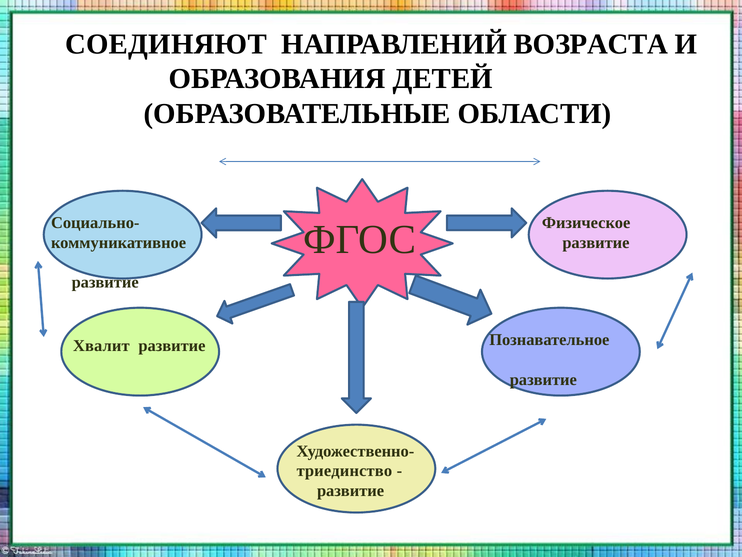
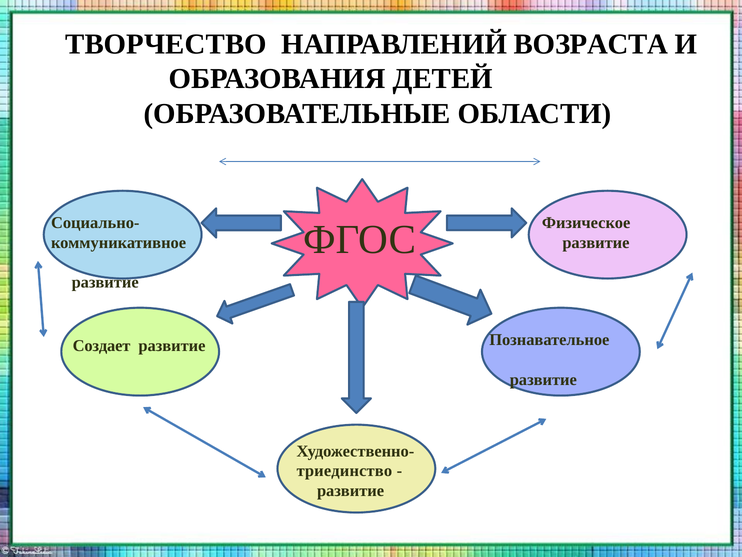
СОЕДИНЯЮТ: СОЕДИНЯЮТ -> ТВОРЧЕСТВО
Хвалит: Хвалит -> Создает
